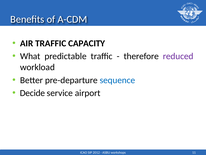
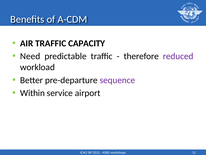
What: What -> Need
sequence colour: blue -> purple
Decide: Decide -> Within
